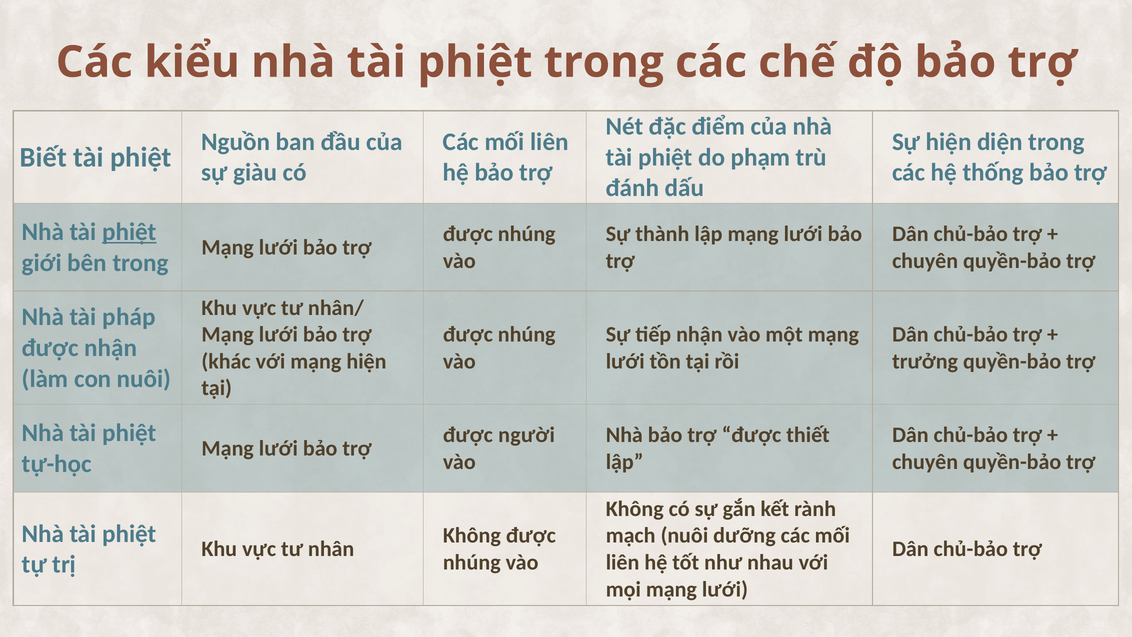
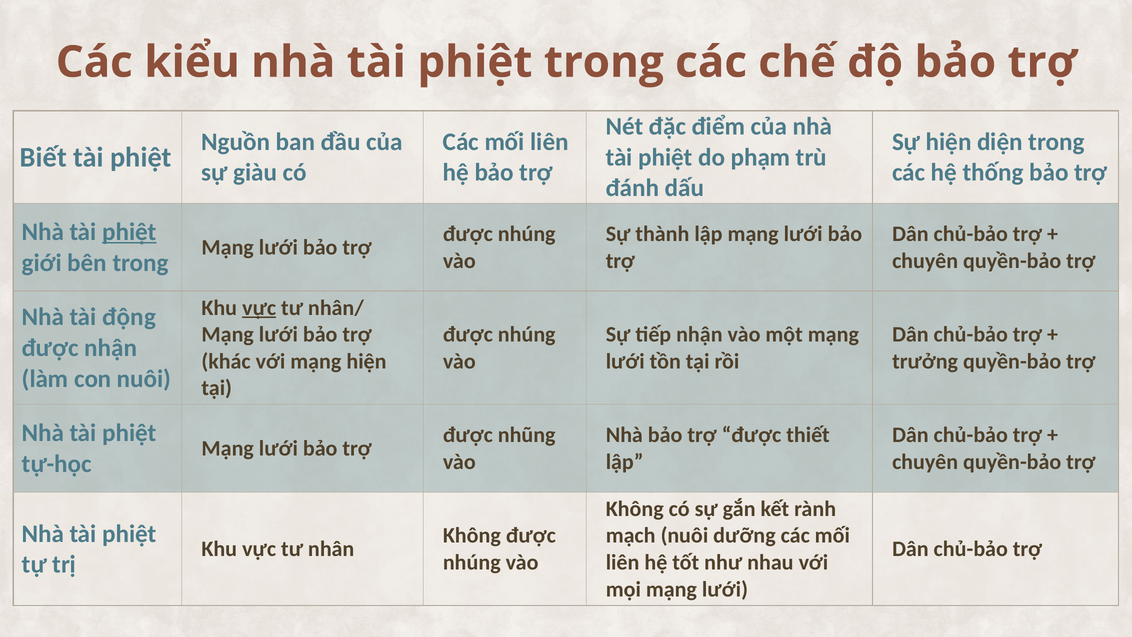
vực at (259, 308) underline: none -> present
pháp: pháp -> động
người: người -> nhũng
